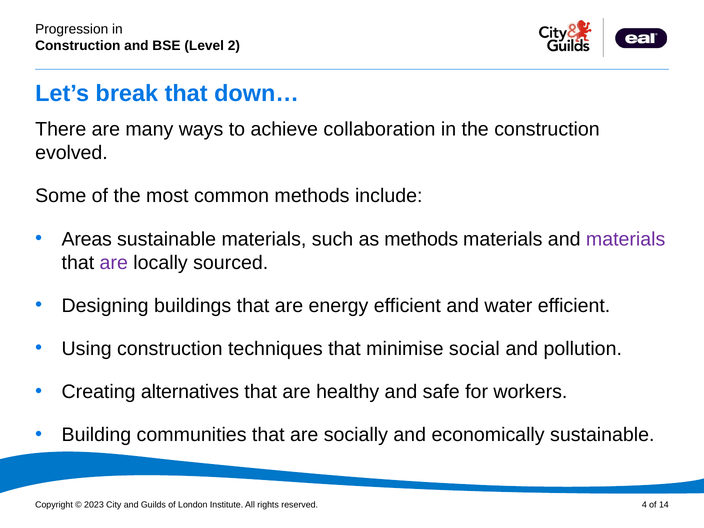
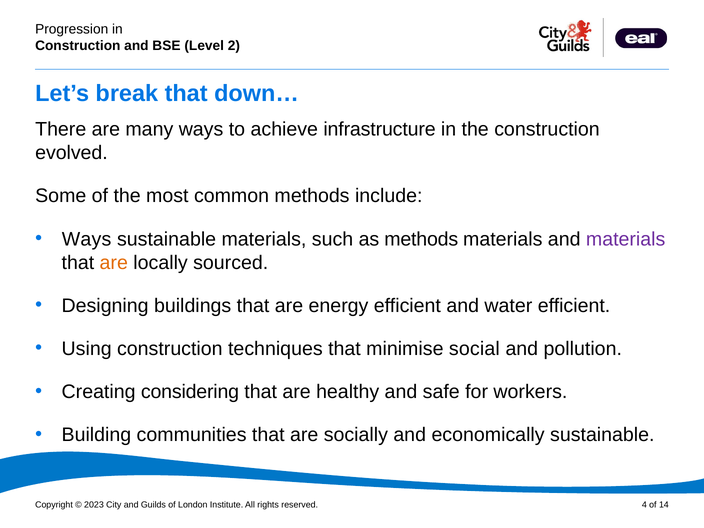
collaboration: collaboration -> infrastructure
Areas at (87, 239): Areas -> Ways
are at (114, 263) colour: purple -> orange
alternatives: alternatives -> considering
